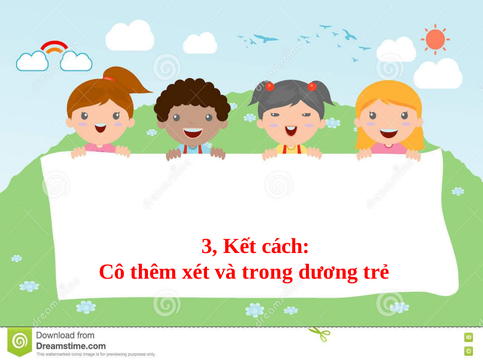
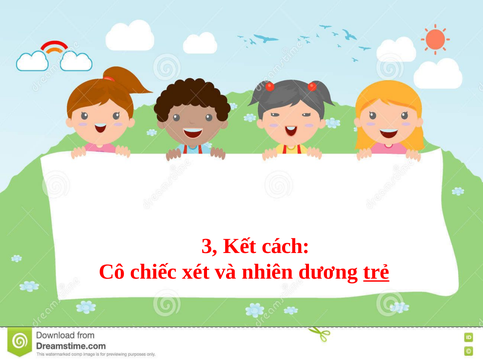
thêm: thêm -> chiếc
trong: trong -> nhiên
trẻ underline: none -> present
